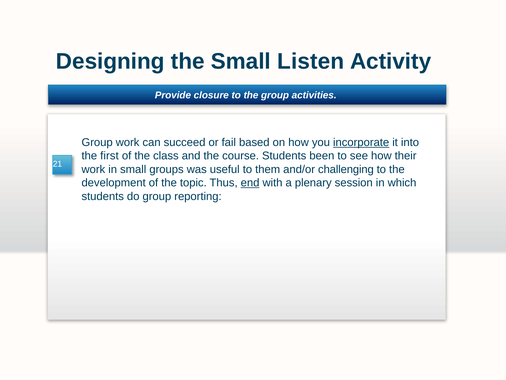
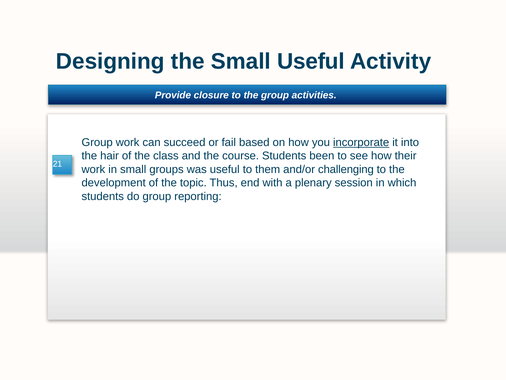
Small Listen: Listen -> Useful
first: first -> hair
end underline: present -> none
